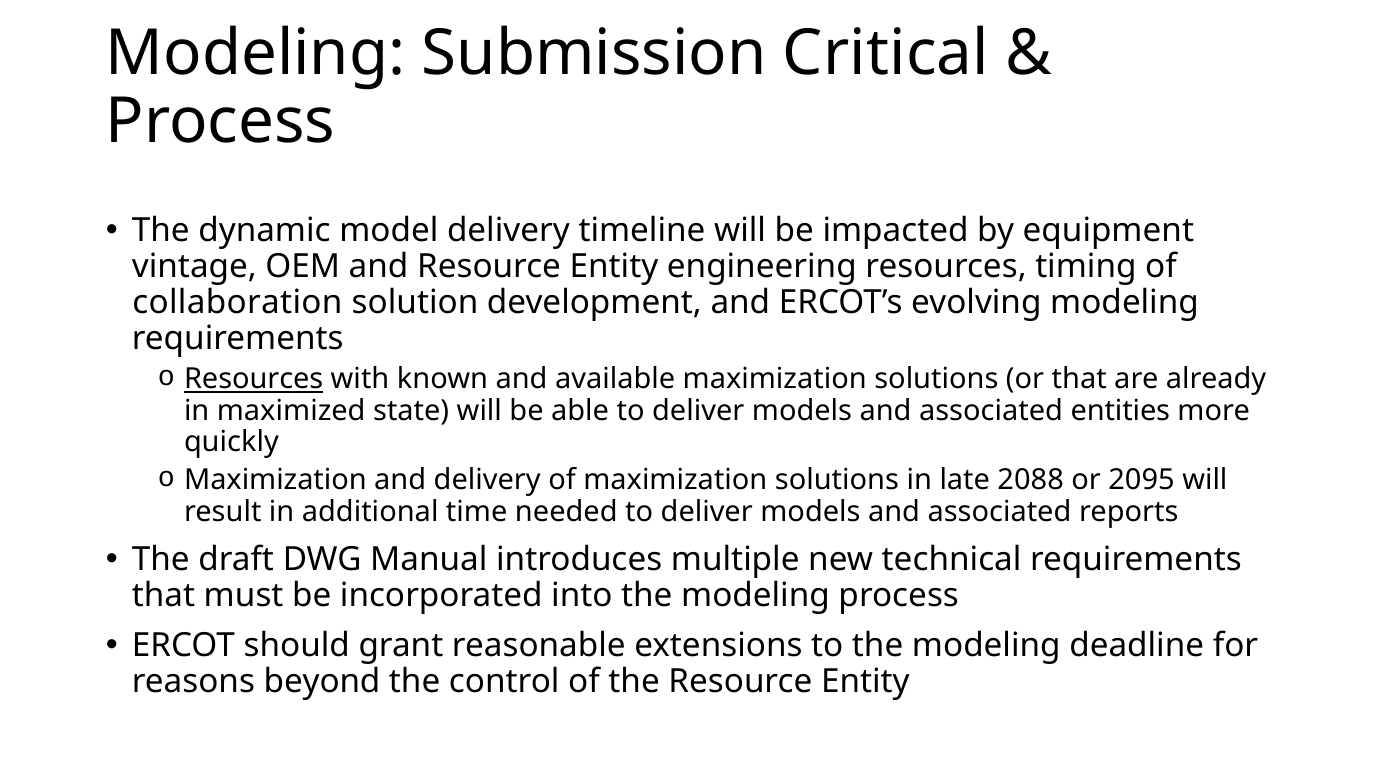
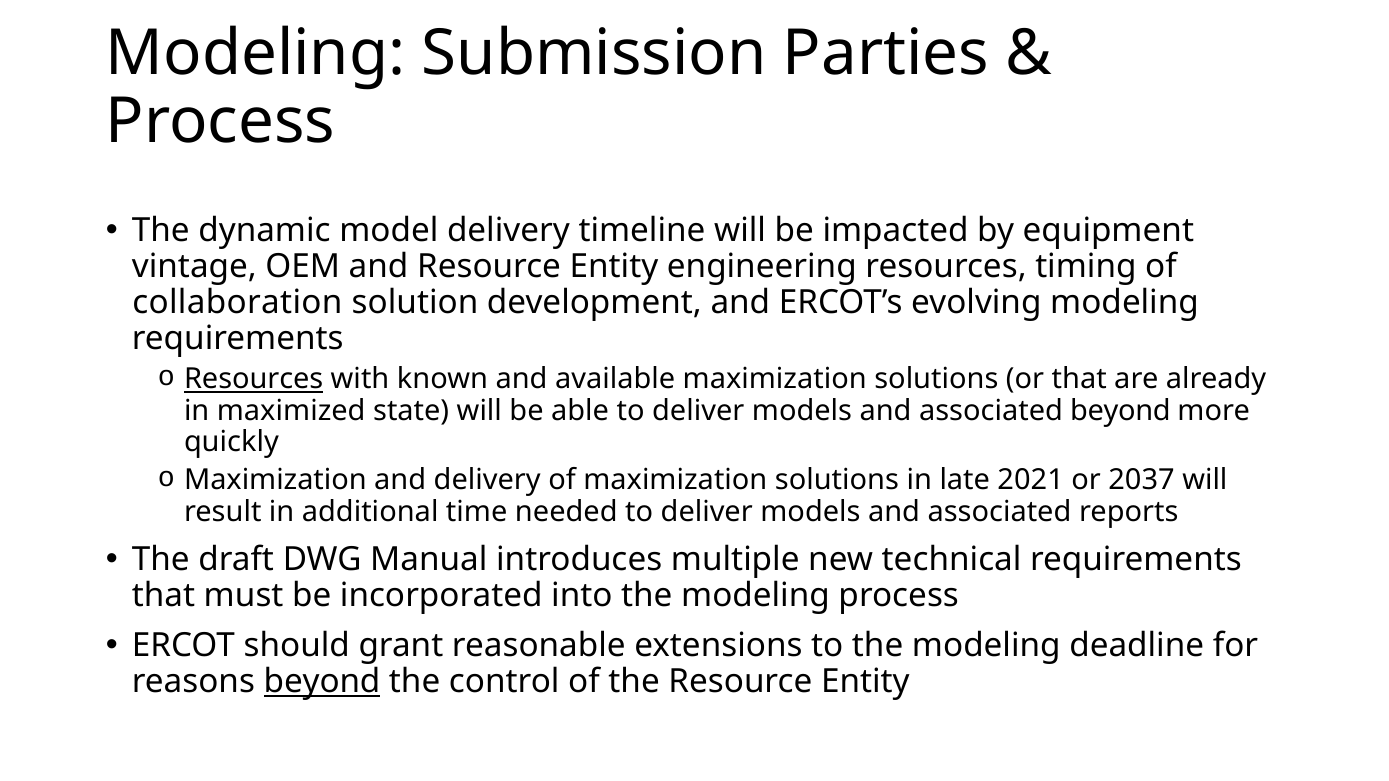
Critical: Critical -> Parties
associated entities: entities -> beyond
2088: 2088 -> 2021
2095: 2095 -> 2037
beyond at (322, 682) underline: none -> present
